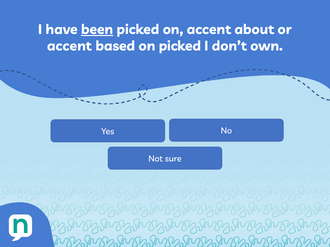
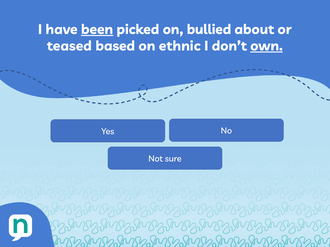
on accent: accent -> bullied
accent at (69, 46): accent -> teased
on picked: picked -> ethnic
own underline: none -> present
